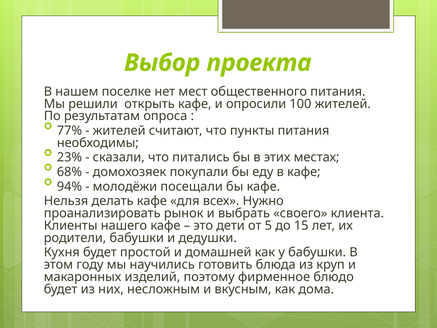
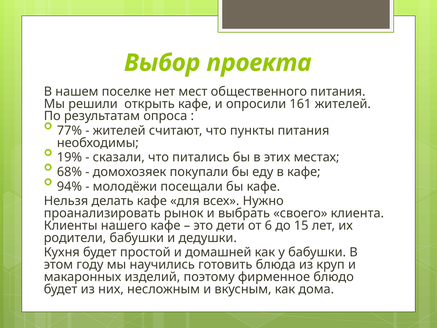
100: 100 -> 161
23%: 23% -> 19%
5: 5 -> 6
